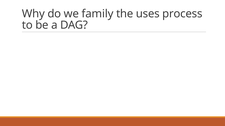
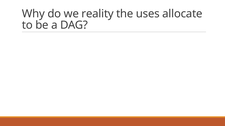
family: family -> reality
process: process -> allocate
